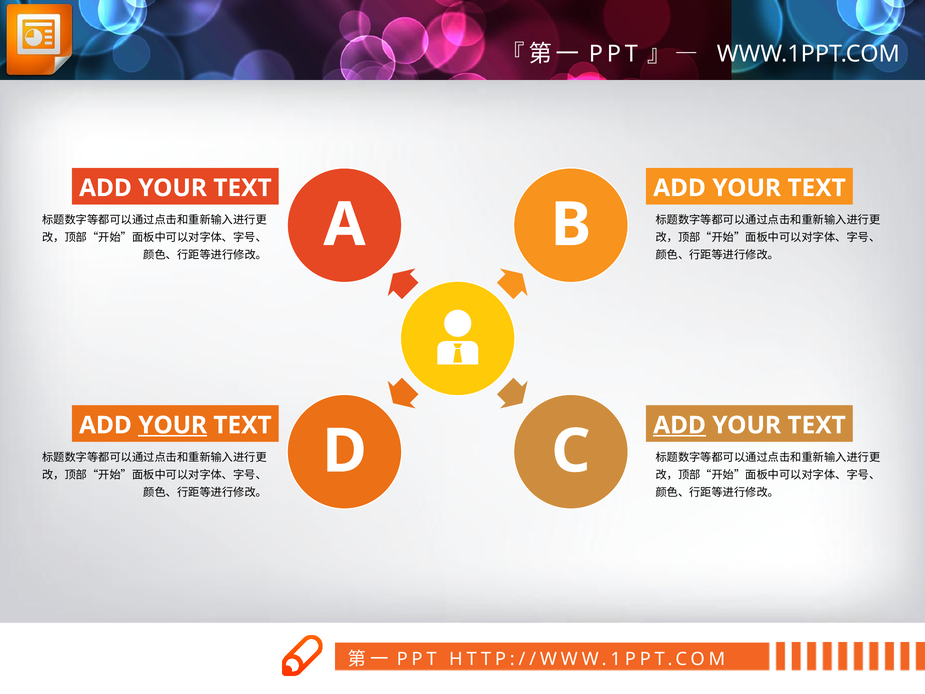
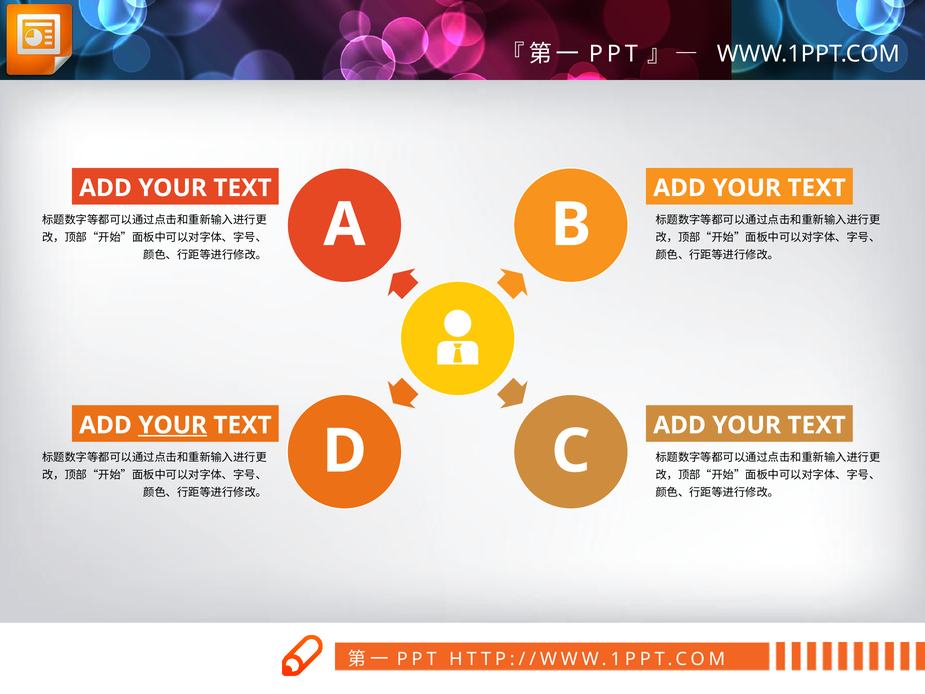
ADD at (680, 425) underline: present -> none
